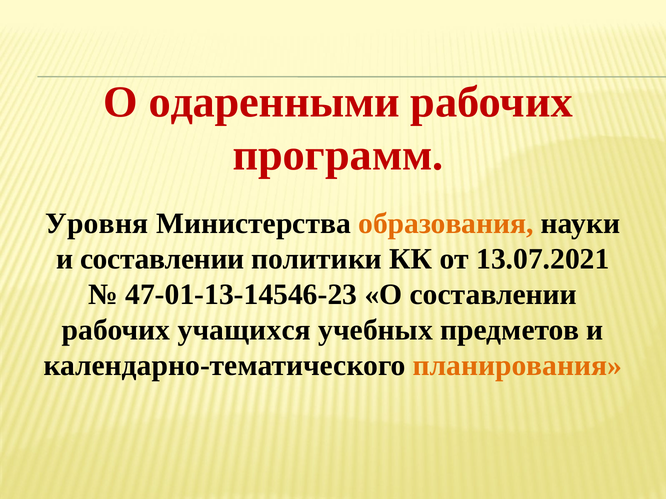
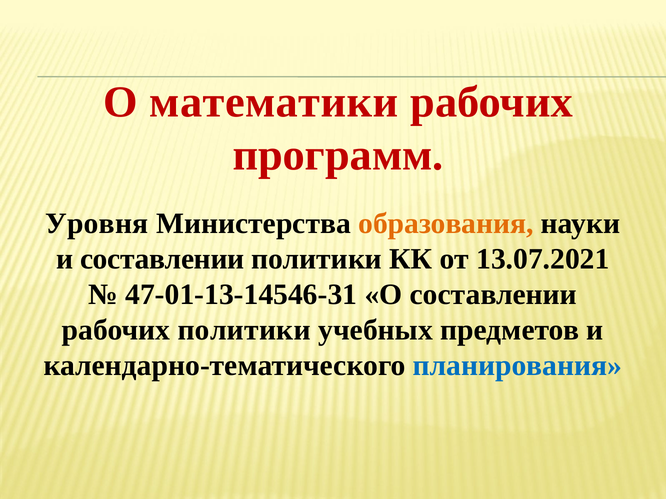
одаренными: одаренными -> математики
47-01-13-14546-23: 47-01-13-14546-23 -> 47-01-13-14546-31
рабочих учащихся: учащихся -> политики
планирования colour: orange -> blue
